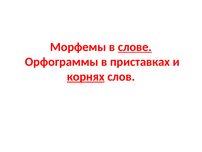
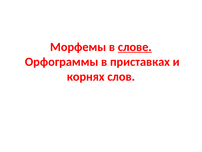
корнях underline: present -> none
